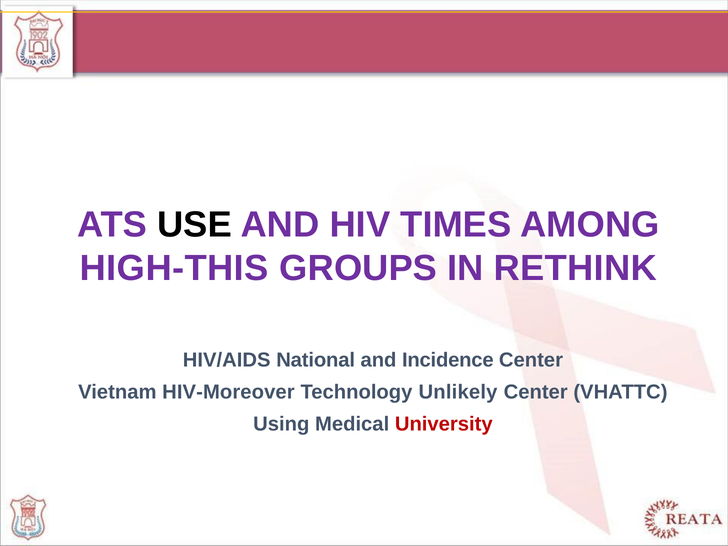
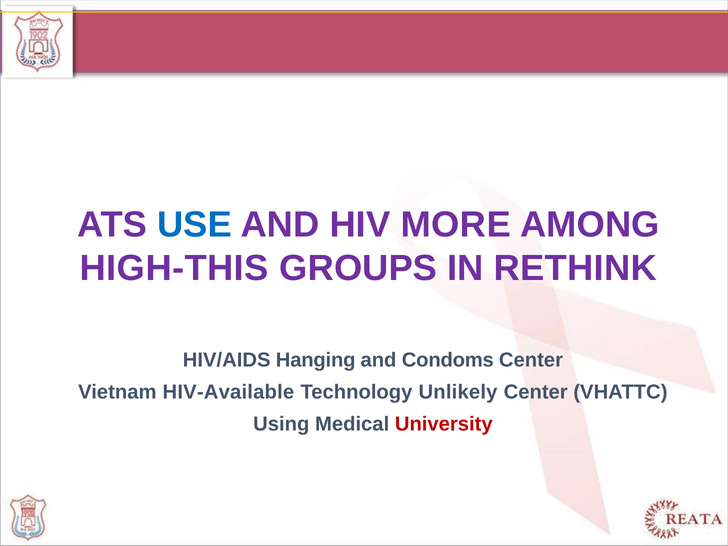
USE colour: black -> blue
TIMES: TIMES -> MORE
National: National -> Hanging
Incidence: Incidence -> Condoms
HIV-Moreover: HIV-Moreover -> HIV-Available
